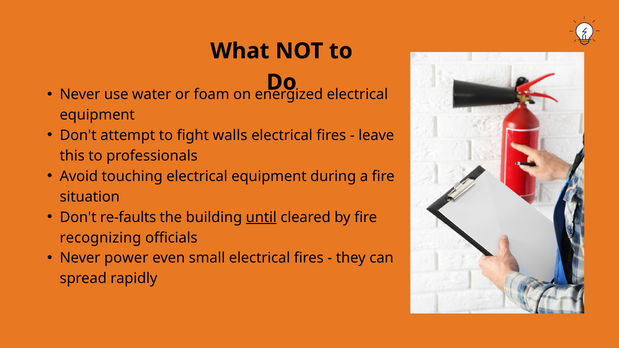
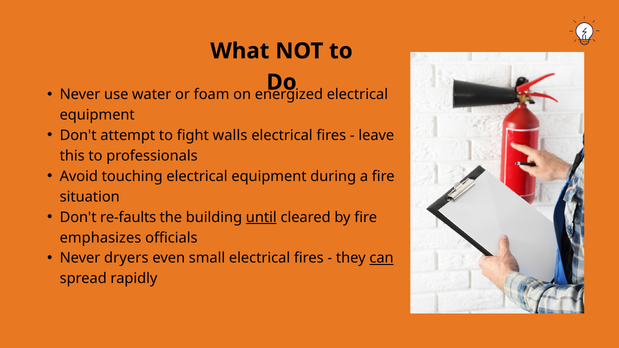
recognizing: recognizing -> emphasizes
power: power -> dryers
can underline: none -> present
